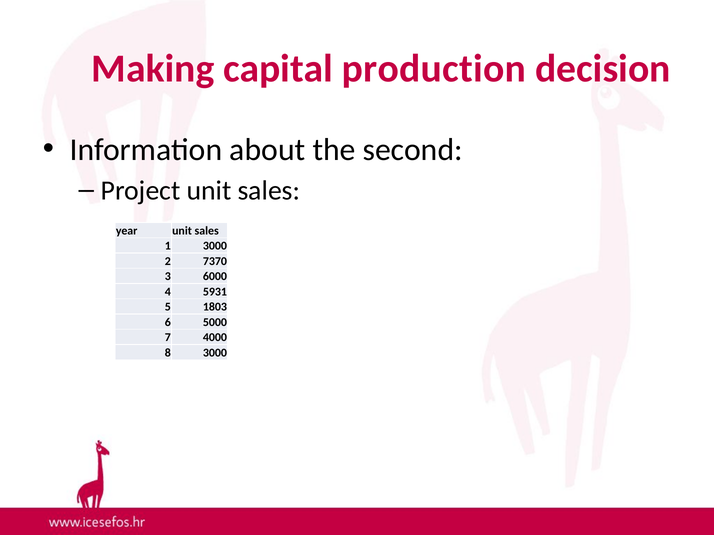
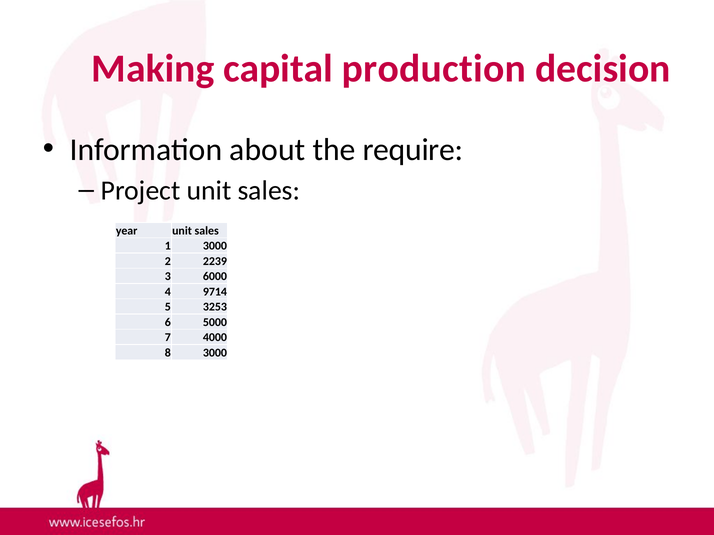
second: second -> require
7370: 7370 -> 2239
5931: 5931 -> 9714
1803: 1803 -> 3253
